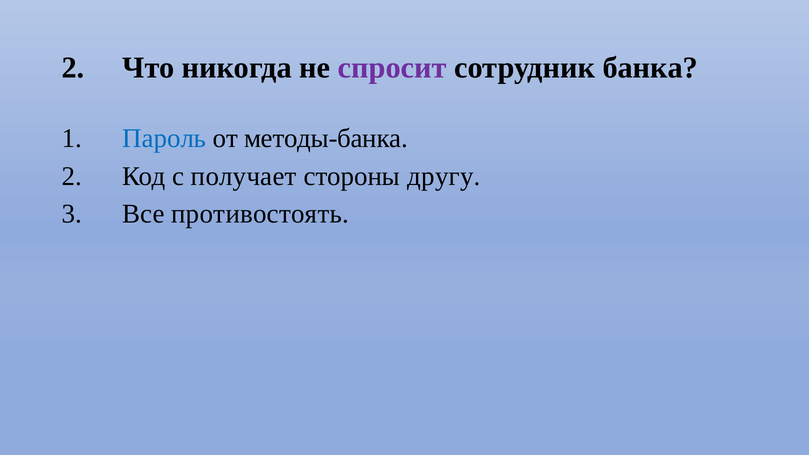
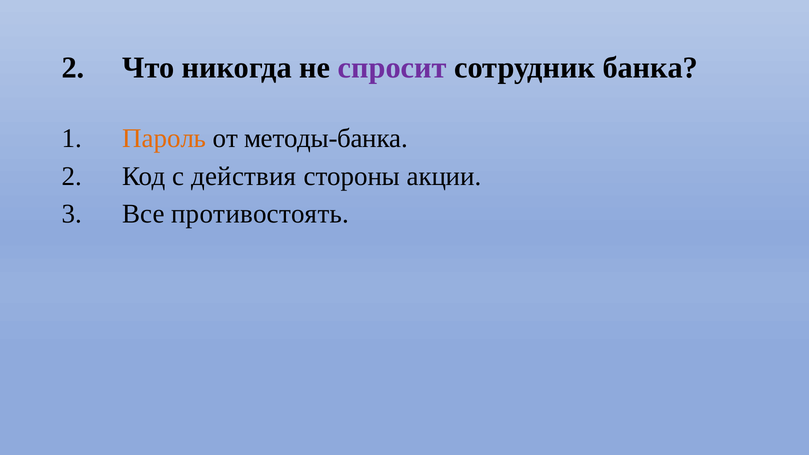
Пароль colour: blue -> orange
получает: получает -> действия
другу: другу -> акции
